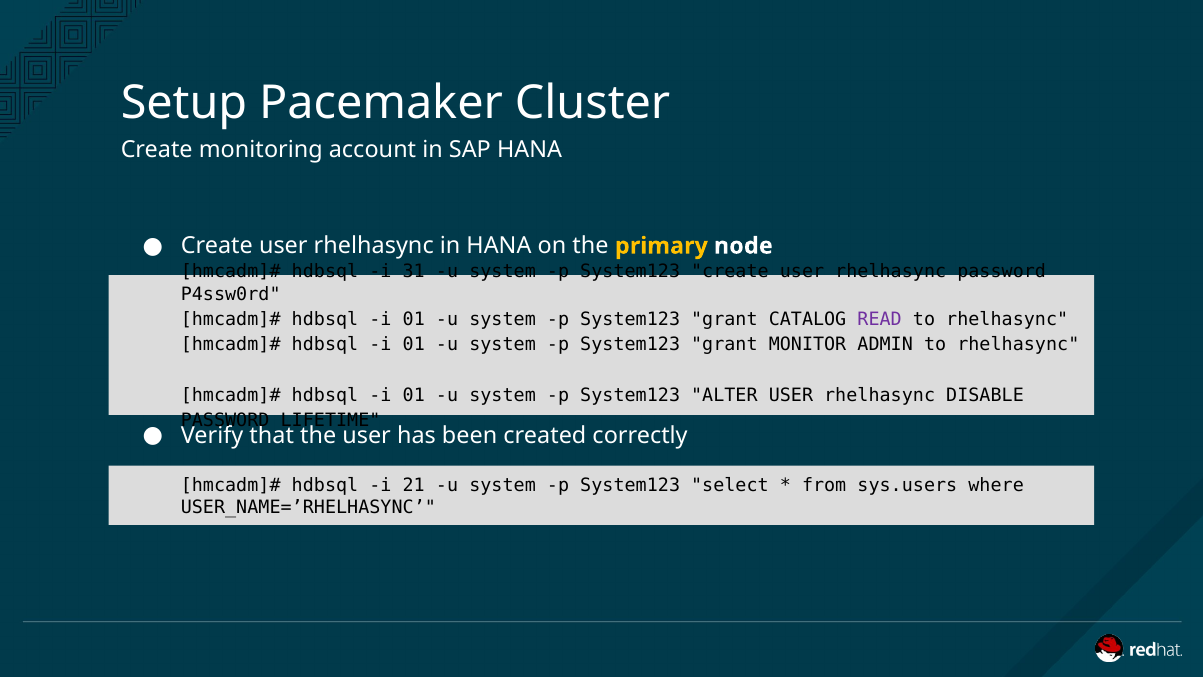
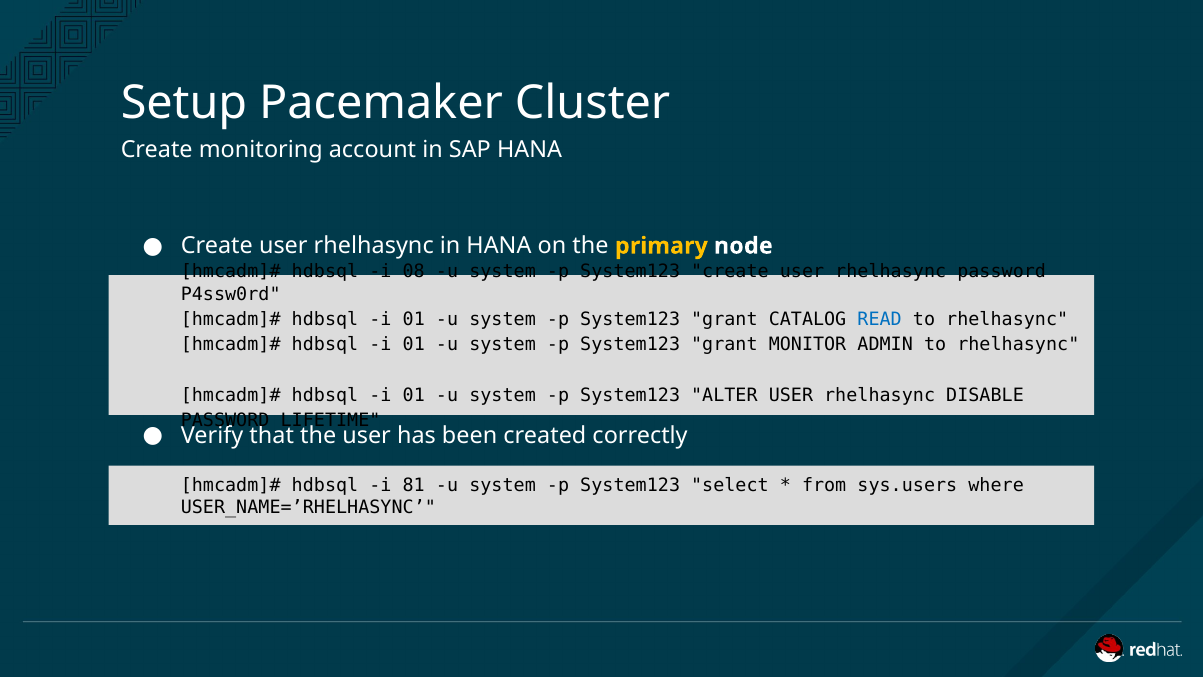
31: 31 -> 08
READ colour: purple -> blue
21: 21 -> 81
